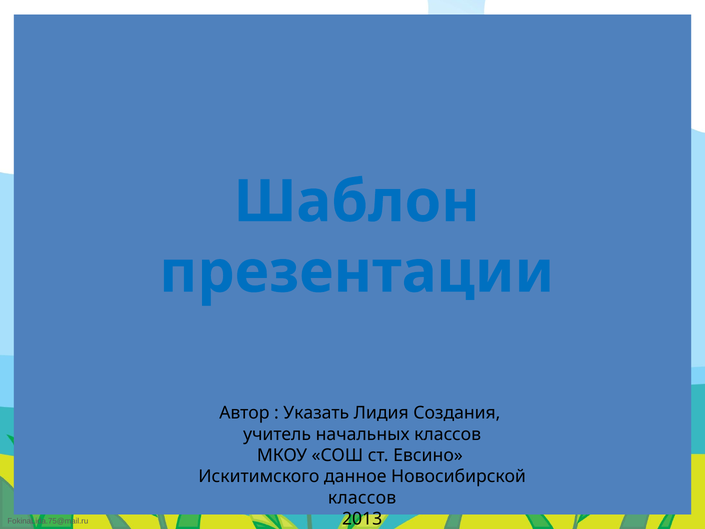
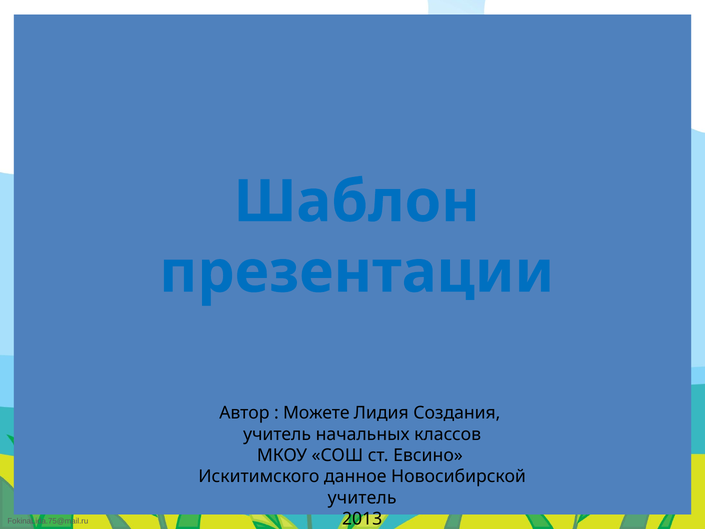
Указать: Указать -> Можете
классов at (362, 497): классов -> учитель
